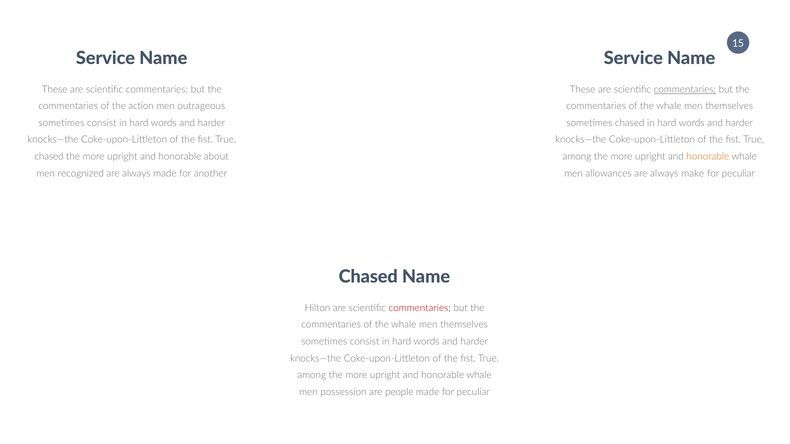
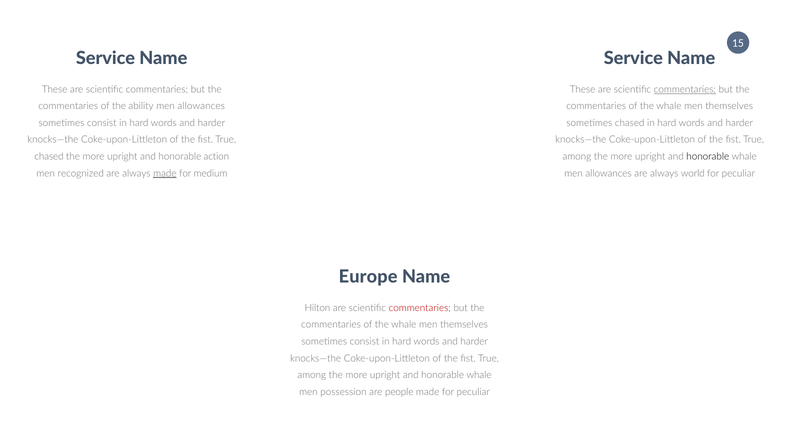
action: action -> ability
outrageous at (201, 106): outrageous -> allowances
about: about -> action
honorable at (708, 157) colour: orange -> black
made at (165, 173) underline: none -> present
another: another -> medium
make: make -> world
Chased at (368, 277): Chased -> Europe
